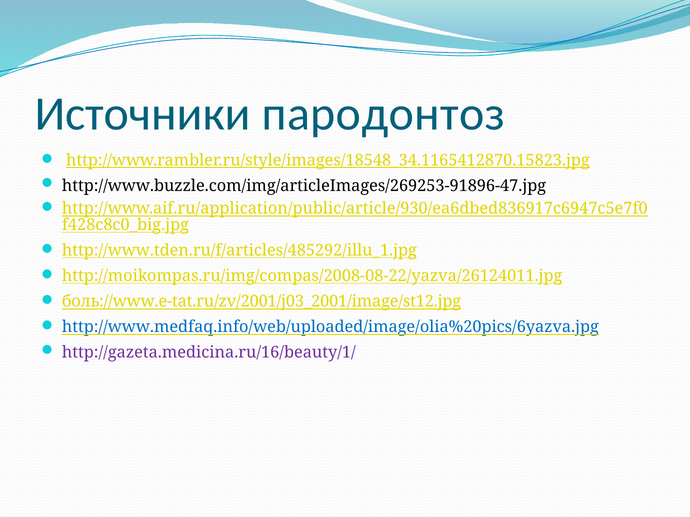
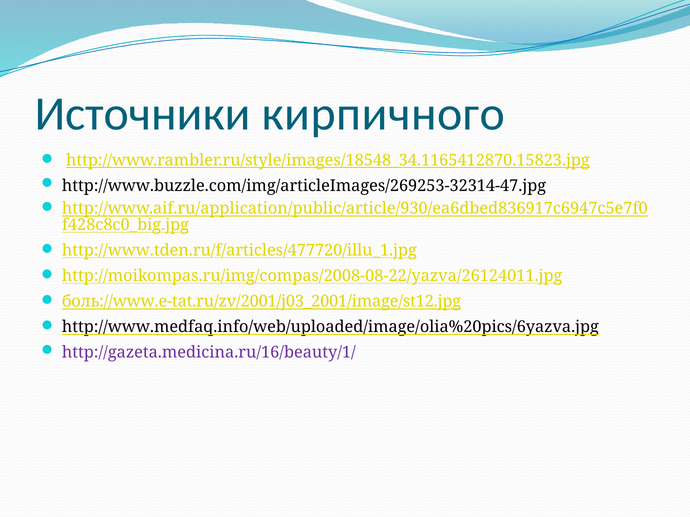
пародонтоз: пародонтоз -> кирпичного
http://www.buzzle.com/img/articleImages/269253-91896-47.jpg: http://www.buzzle.com/img/articleImages/269253-91896-47.jpg -> http://www.buzzle.com/img/articleImages/269253-32314-47.jpg
http://www.tden.ru/f/articles/485292/illu_1.jpg: http://www.tden.ru/f/articles/485292/illu_1.jpg -> http://www.tden.ru/f/articles/477720/illu_1.jpg
http://www.medfaq.info/web/uploaded/image/olia%20pics/6yazva.jpg colour: blue -> black
